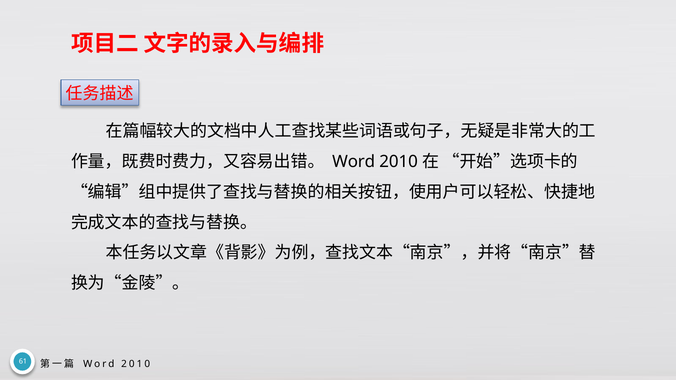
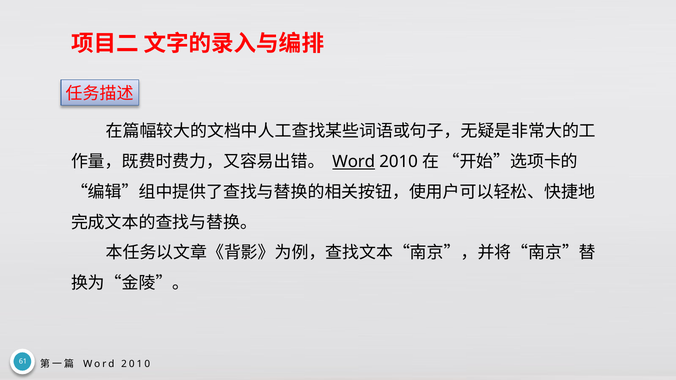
Word at (354, 162) underline: none -> present
